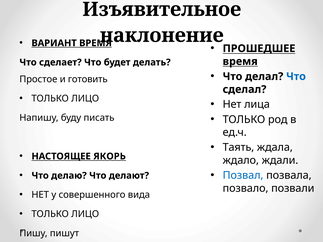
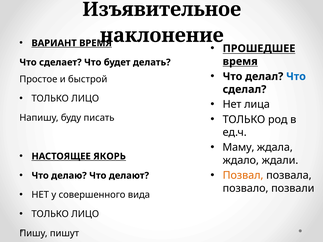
готовить: готовить -> быстрой
Таять: Таять -> Маму
Позвал colour: blue -> orange
